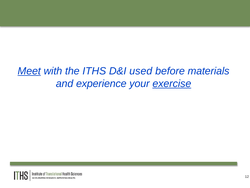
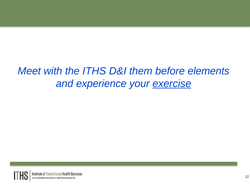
Meet underline: present -> none
used: used -> them
materials: materials -> elements
